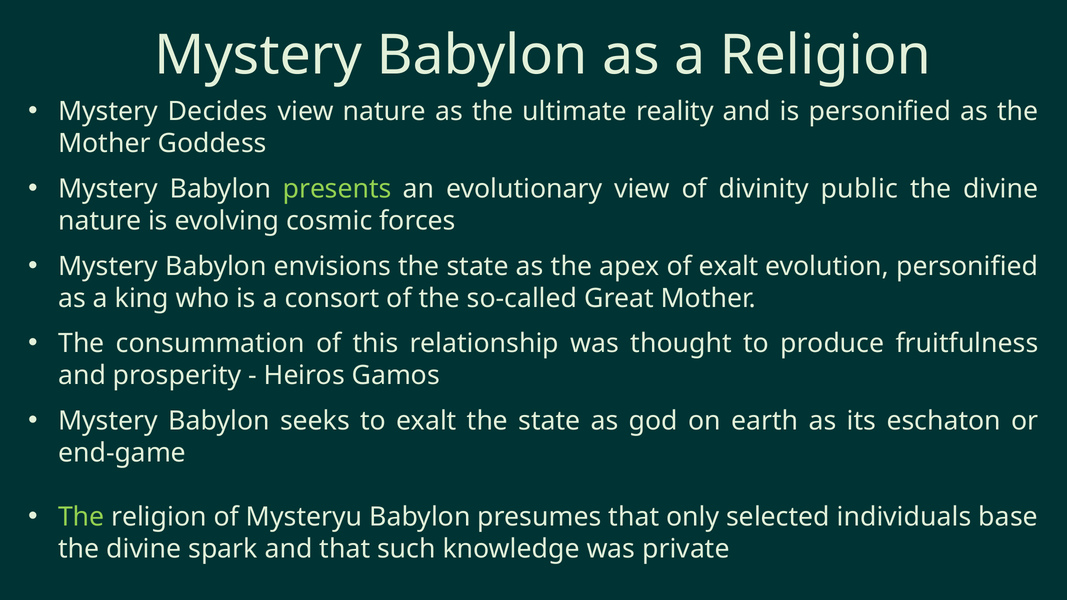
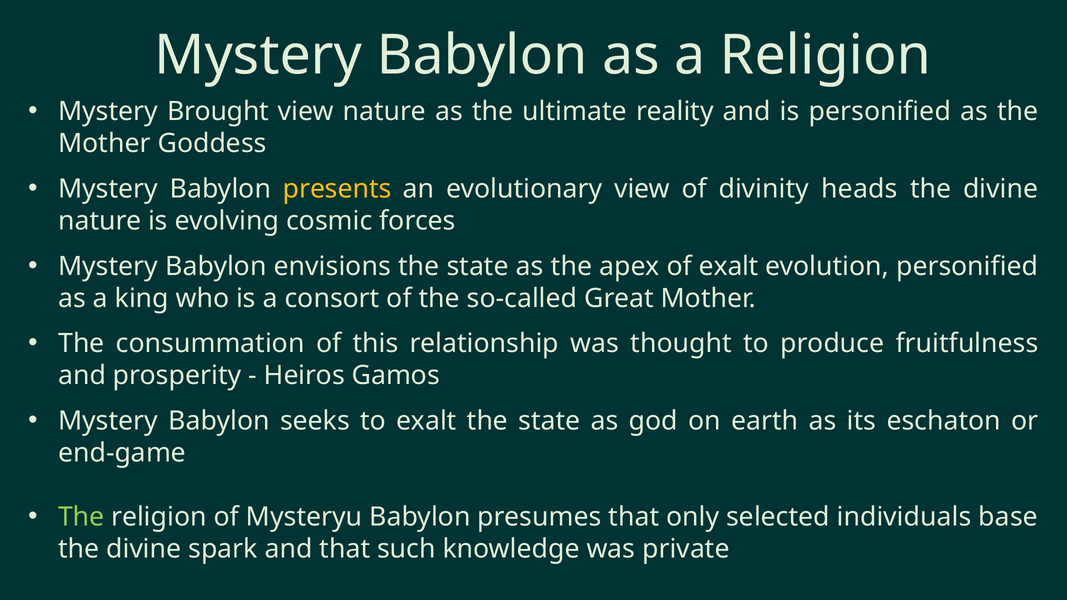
Decides: Decides -> Brought
presents colour: light green -> yellow
public: public -> heads
